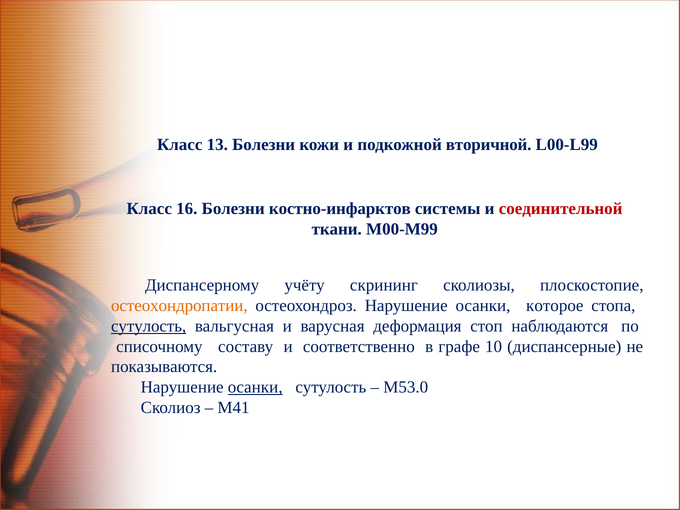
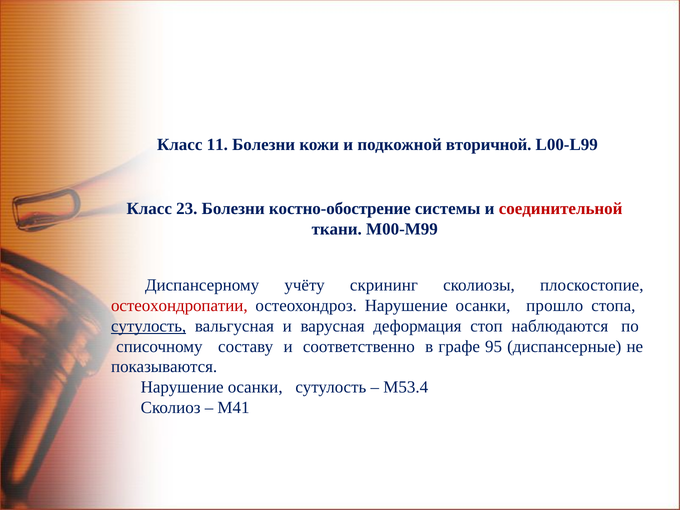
13: 13 -> 11
16: 16 -> 23
костно-инфарктов: костно-инфарктов -> костно-обострение
остеохондропатии colour: orange -> red
которое: которое -> прошло
10: 10 -> 95
осанки at (255, 387) underline: present -> none
М53.0: М53.0 -> М53.4
